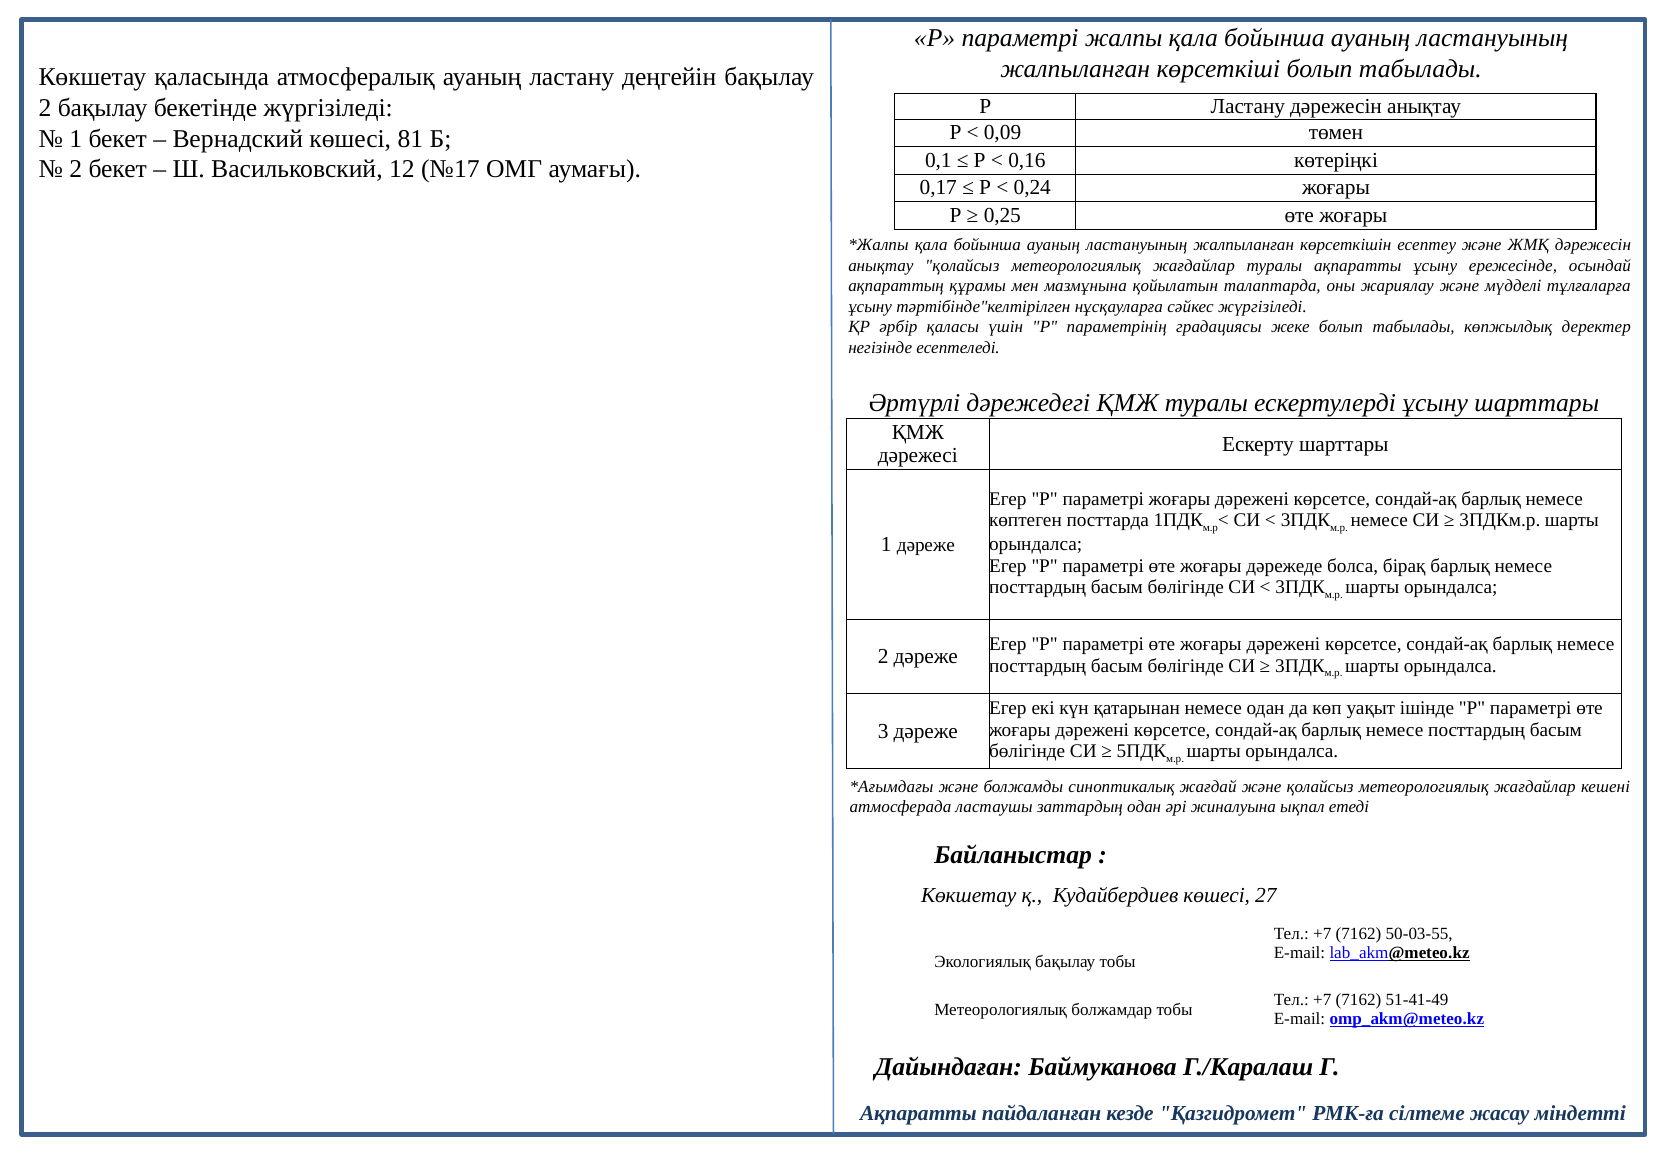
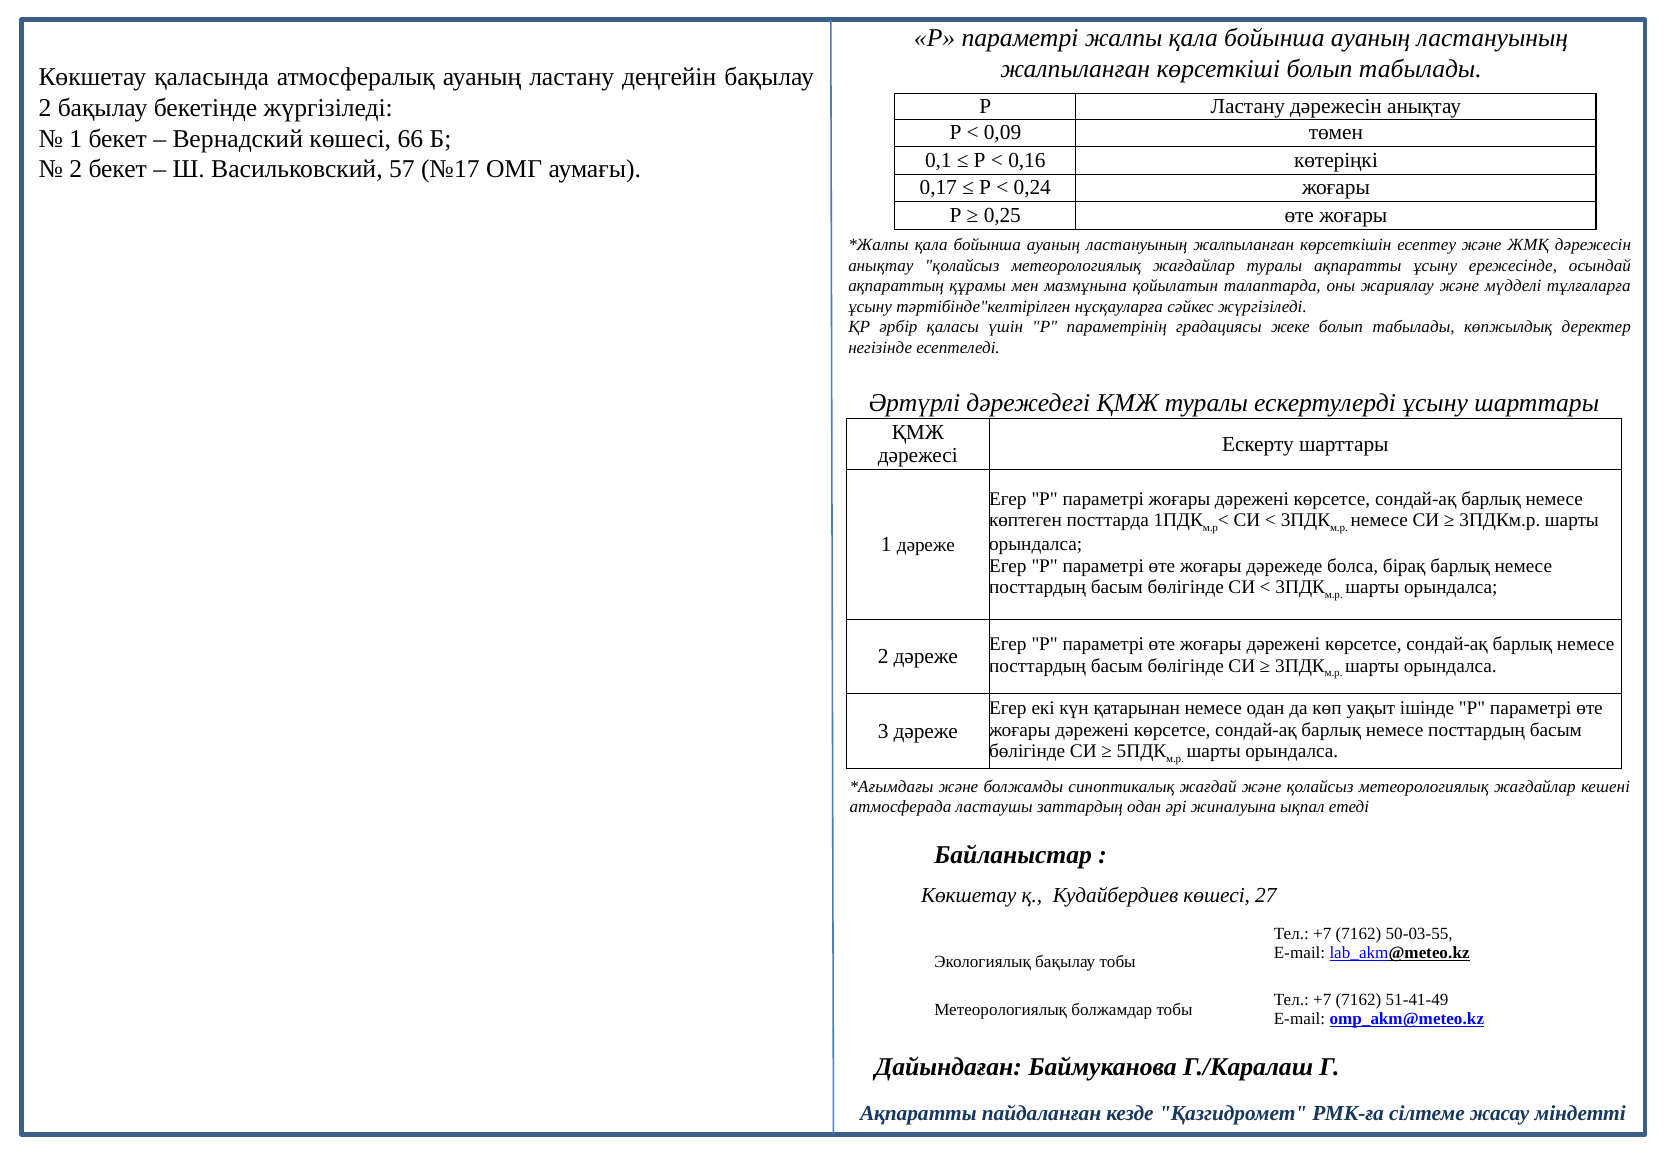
81: 81 -> 66
12: 12 -> 57
